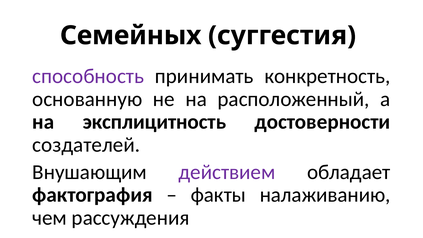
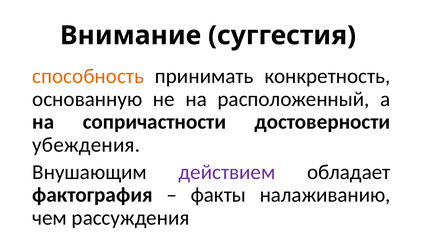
Семейных: Семейных -> Внимание
способность colour: purple -> orange
эксплицитность: эксплицитность -> сопричастности
создателей: создателей -> убеждения
